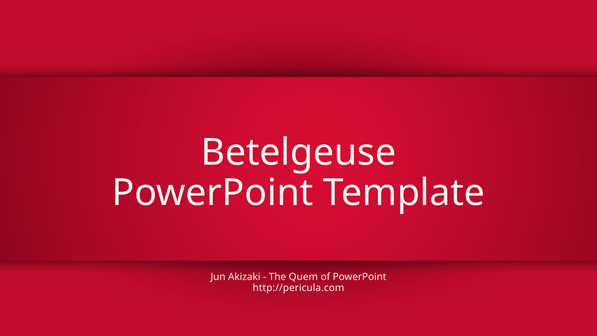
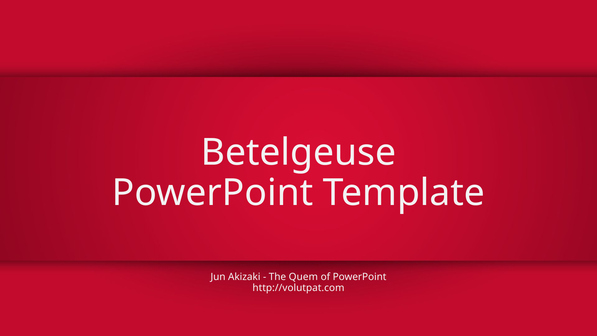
http://pericula.com: http://pericula.com -> http://volutpat.com
